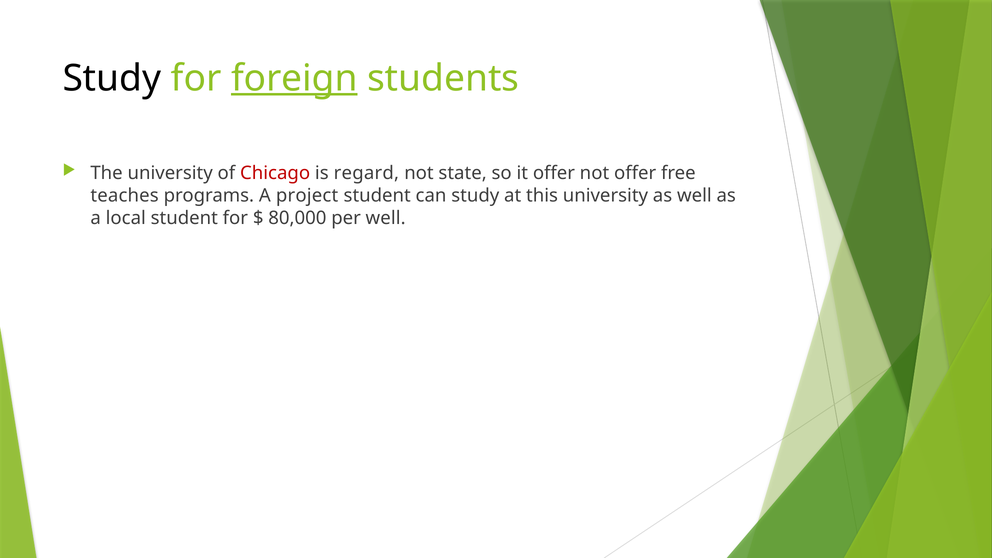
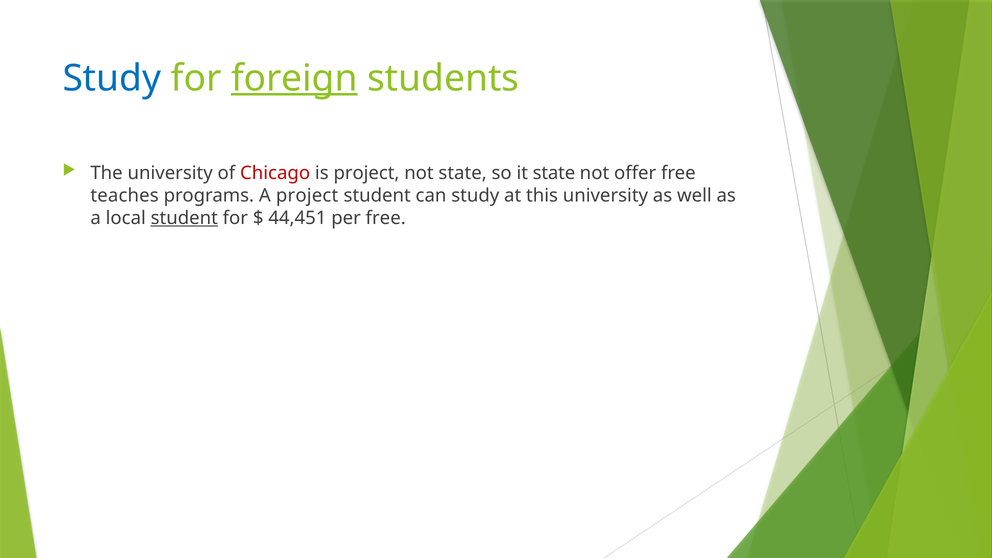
Study at (112, 78) colour: black -> blue
is regard: regard -> project
it offer: offer -> state
student at (184, 218) underline: none -> present
80,000: 80,000 -> 44,451
per well: well -> free
